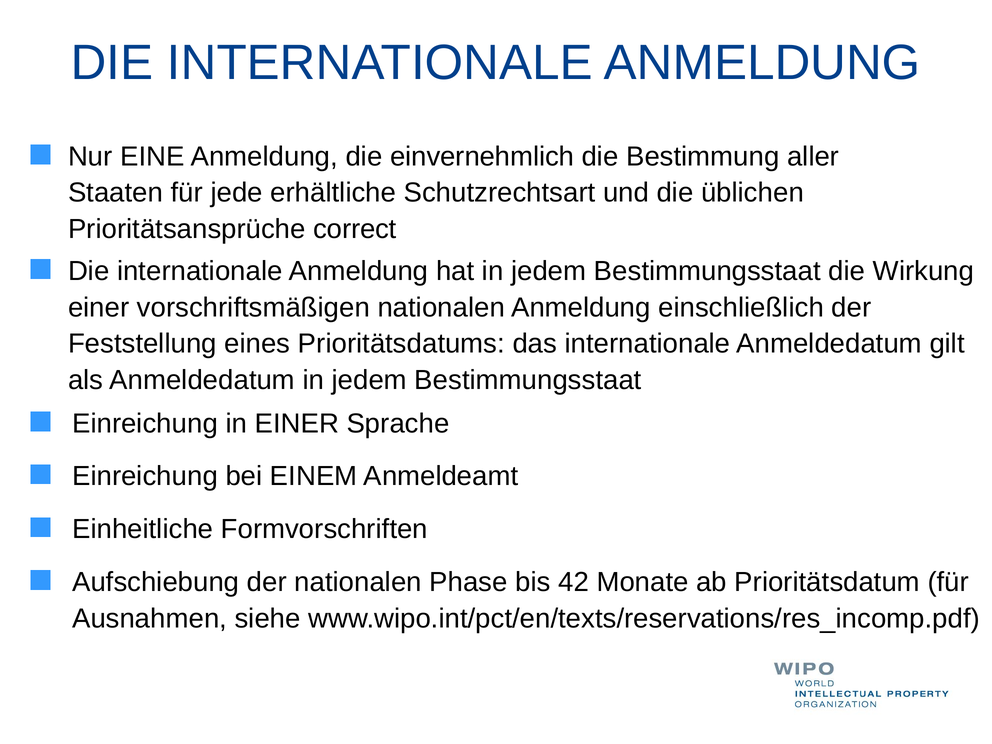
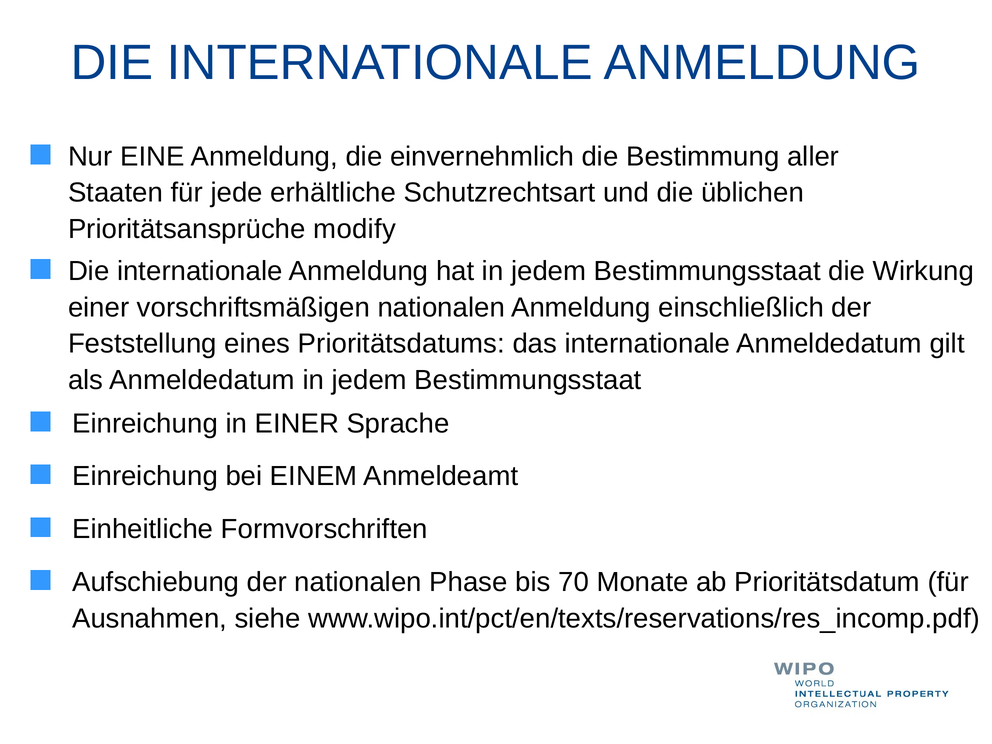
correct: correct -> modify
42: 42 -> 70
